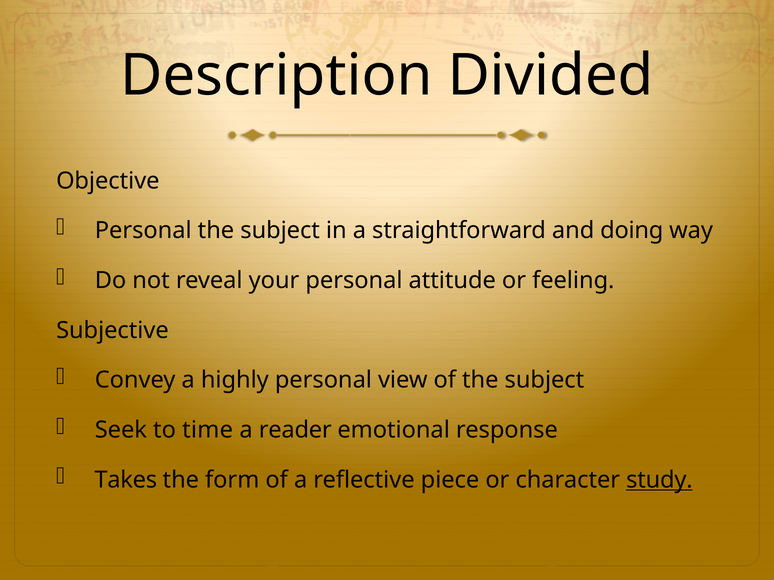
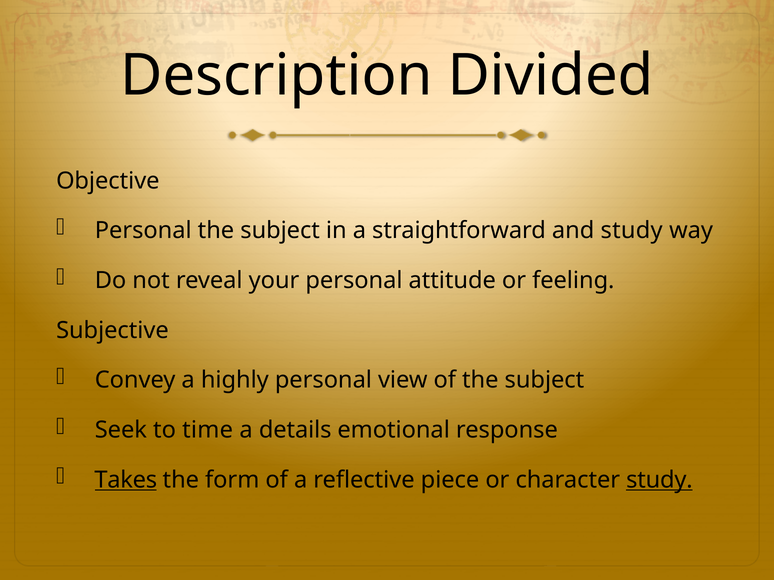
and doing: doing -> study
reader: reader -> details
Takes underline: none -> present
